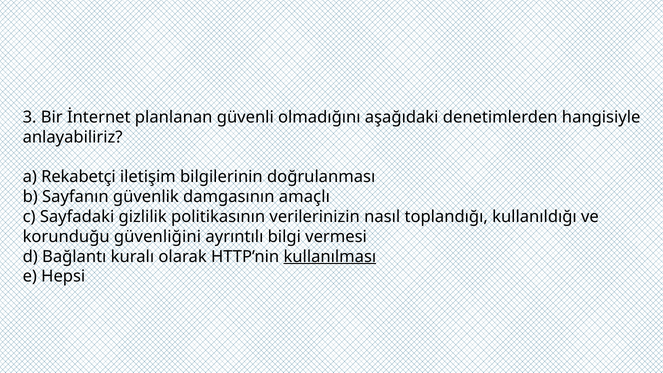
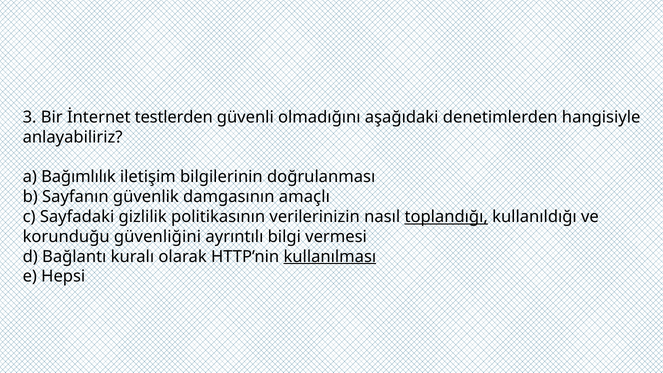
planlanan: planlanan -> testlerden
Rekabetçi: Rekabetçi -> Bağımlılık
toplandığı underline: none -> present
